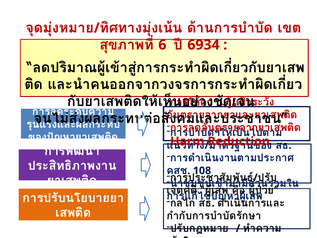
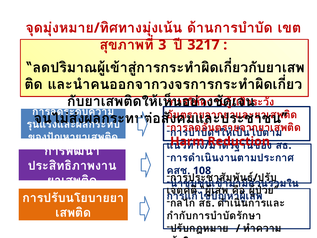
6: 6 -> 3
6934: 6934 -> 3217
